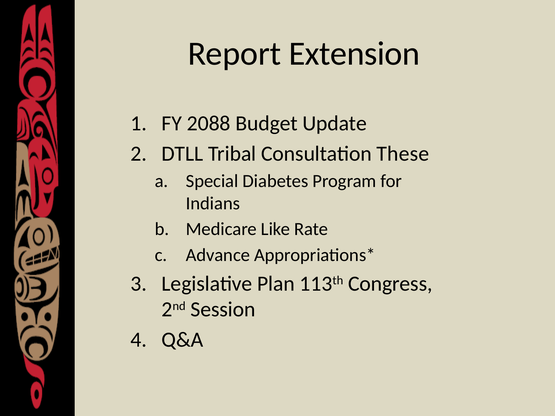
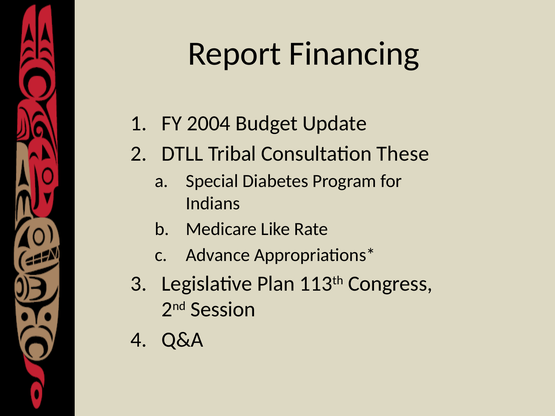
Extension: Extension -> Financing
2088: 2088 -> 2004
